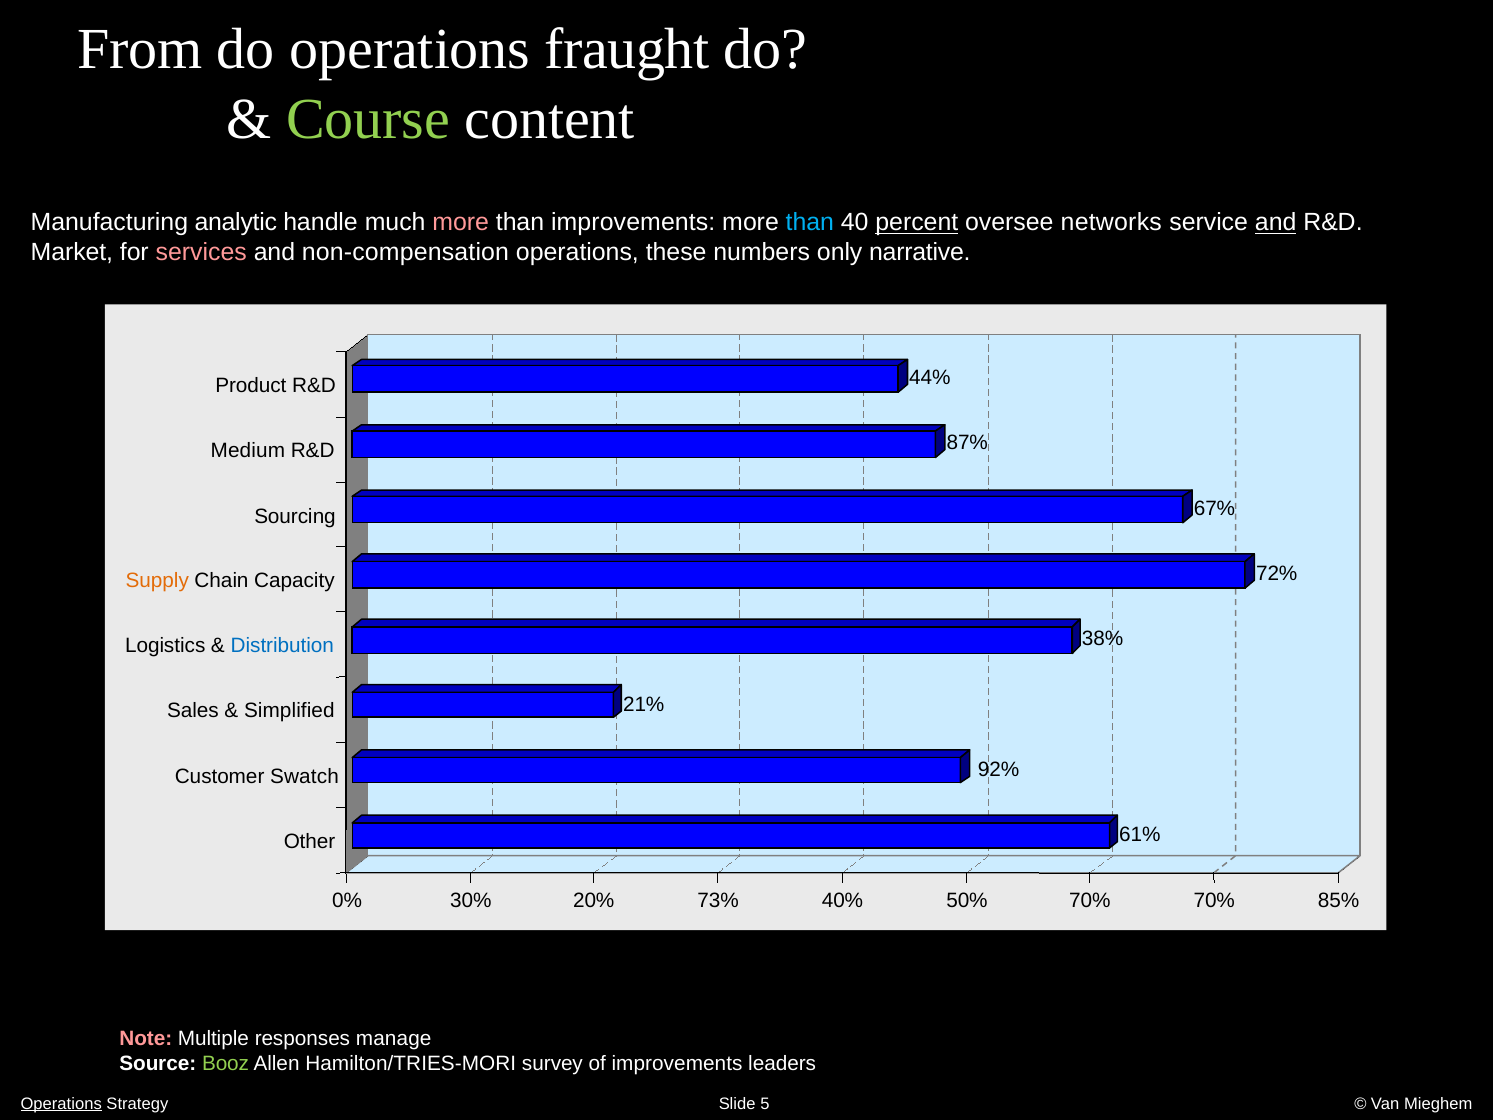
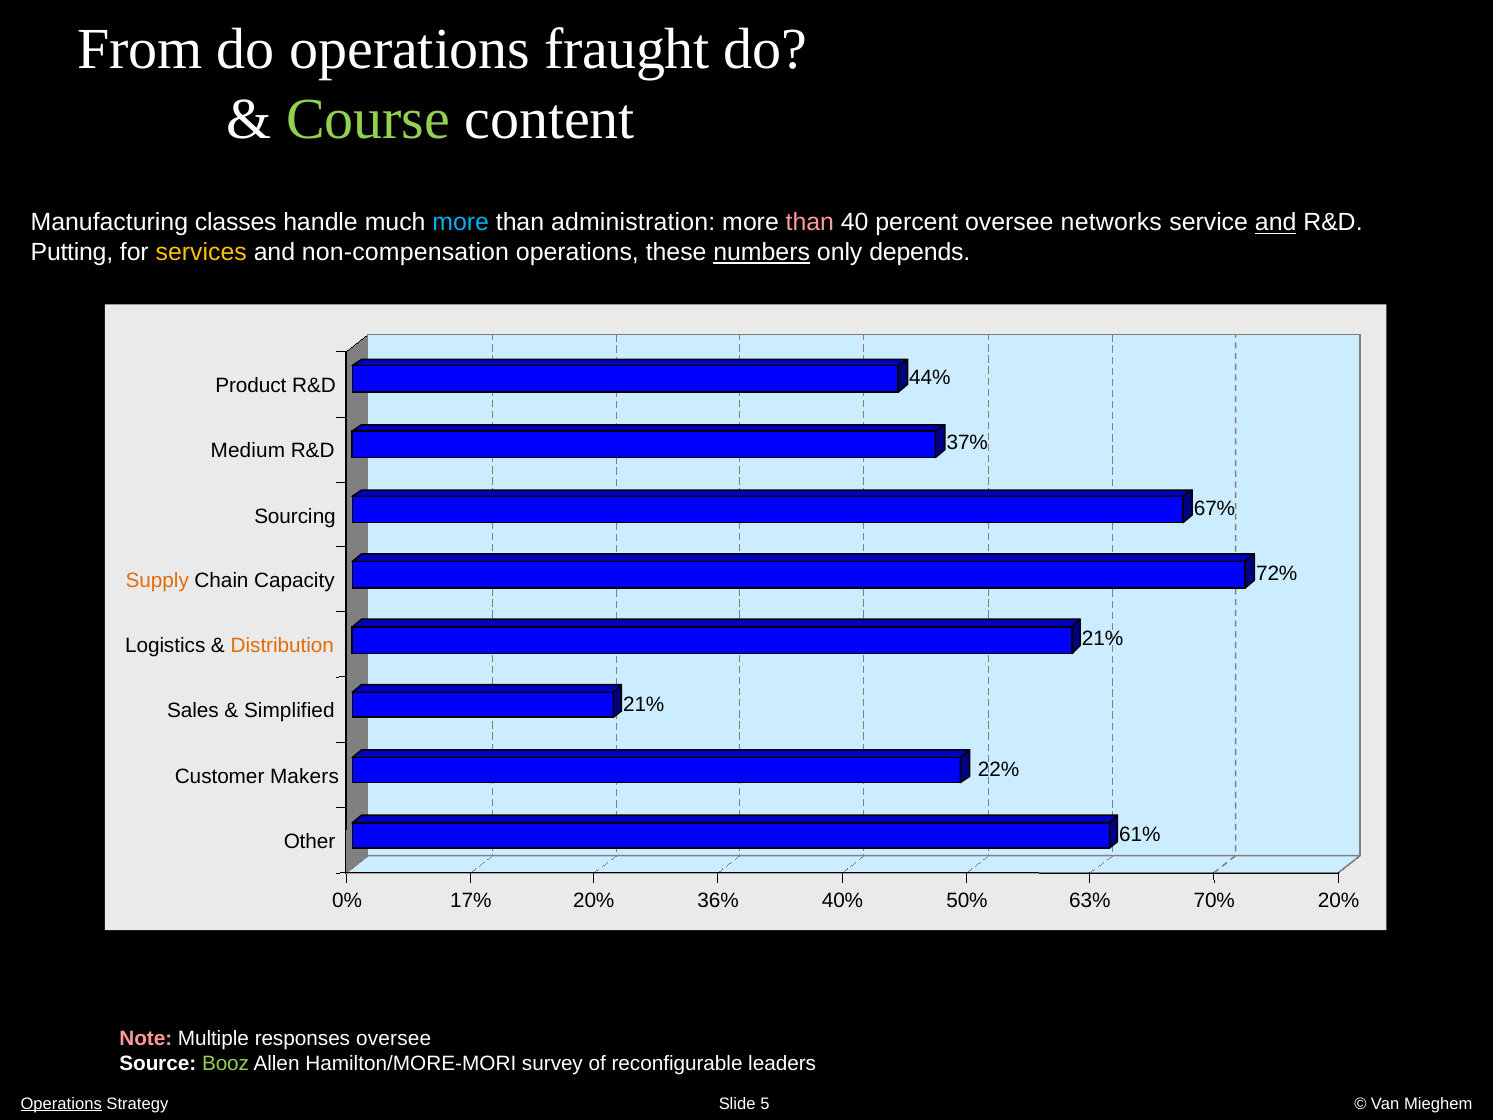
analytic: analytic -> classes
more at (461, 223) colour: pink -> light blue
than improvements: improvements -> administration
than at (810, 223) colour: light blue -> pink
percent underline: present -> none
Market: Market -> Putting
services colour: pink -> yellow
numbers underline: none -> present
narrative: narrative -> depends
87%: 87% -> 37%
38% at (1103, 639): 38% -> 21%
Distribution colour: blue -> orange
92%: 92% -> 22%
Swatch: Swatch -> Makers
30%: 30% -> 17%
73%: 73% -> 36%
50% 70%: 70% -> 63%
70% 85%: 85% -> 20%
responses manage: manage -> oversee
Hamilton/TRIES-MORI: Hamilton/TRIES-MORI -> Hamilton/MORE-MORI
of improvements: improvements -> reconfigurable
